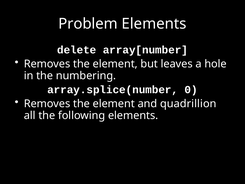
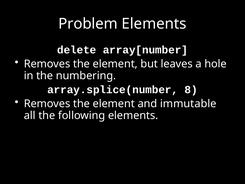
0: 0 -> 8
quadrillion: quadrillion -> immutable
